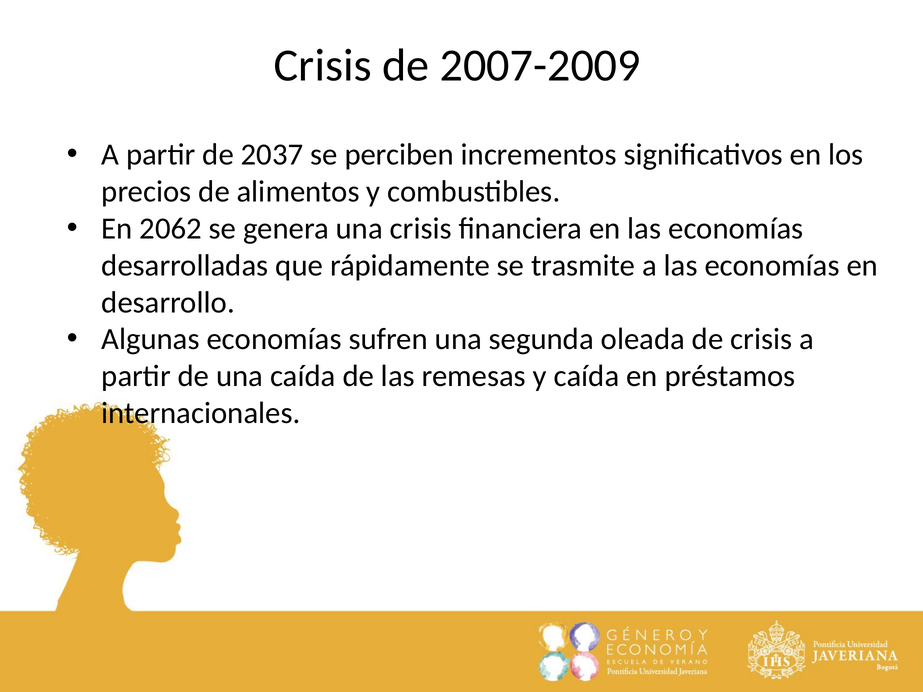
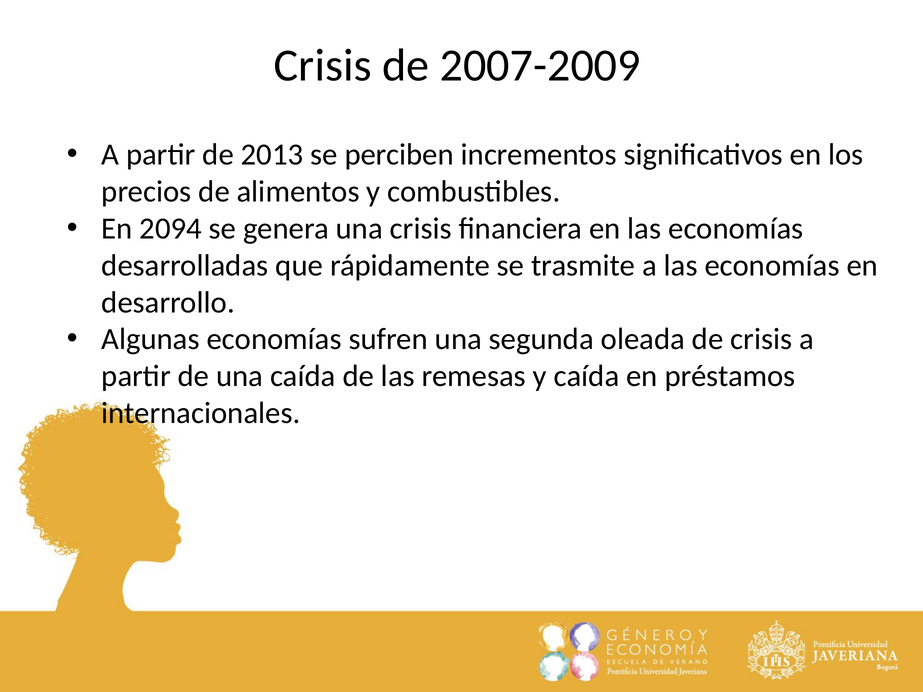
2037: 2037 -> 2013
2062: 2062 -> 2094
